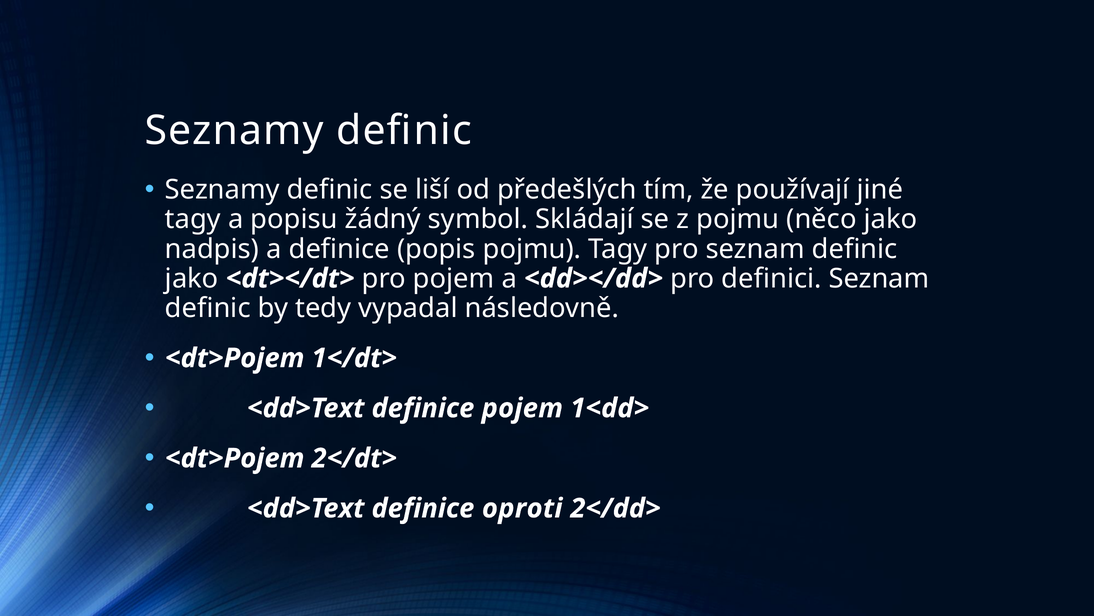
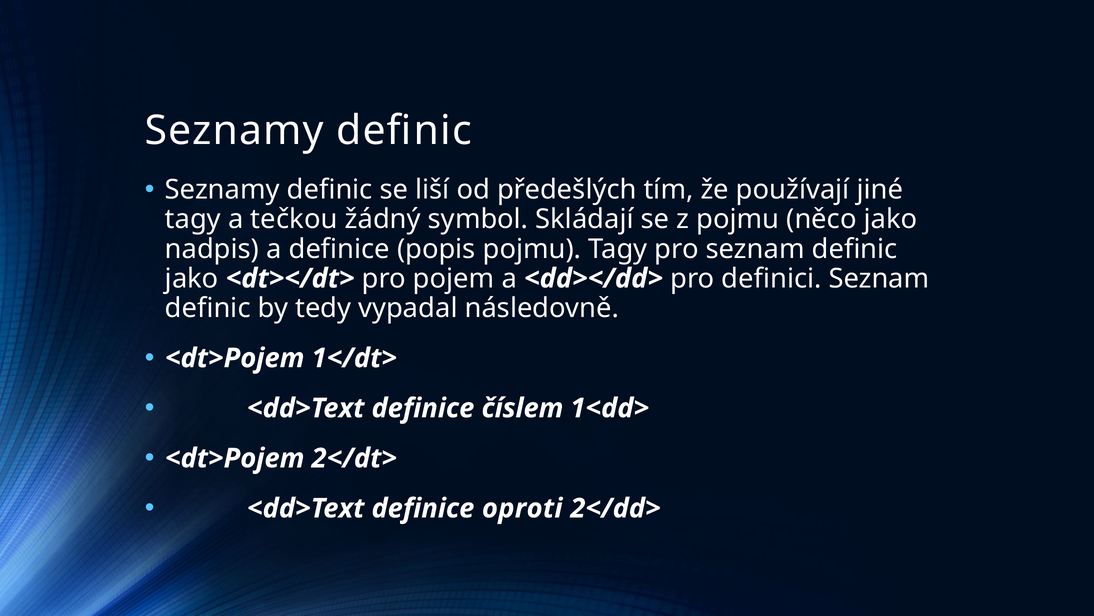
popisu: popisu -> tečkou
definice pojem: pojem -> číslem
